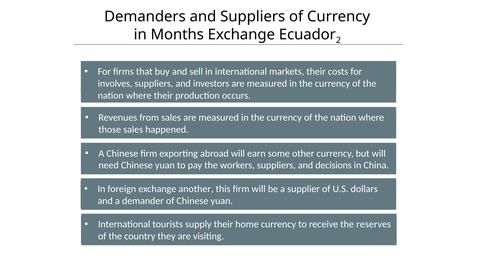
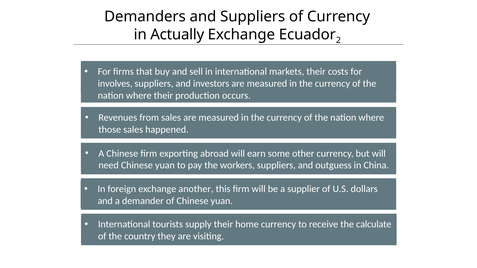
Months: Months -> Actually
decisions: decisions -> outguess
reserves: reserves -> calculate
